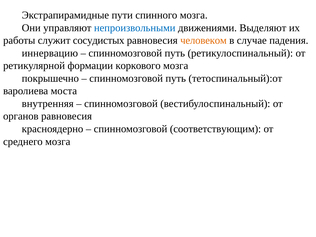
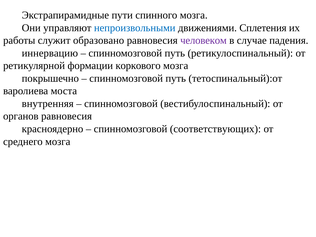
Выделяют: Выделяют -> Сплетения
сосудистых: сосудистых -> образовано
человеком colour: orange -> purple
соответствующим: соответствующим -> соответствующих
